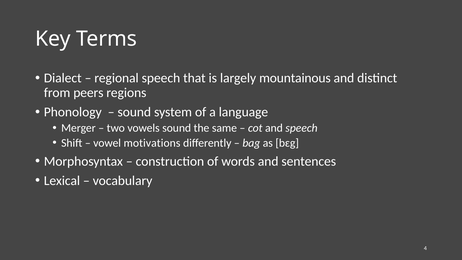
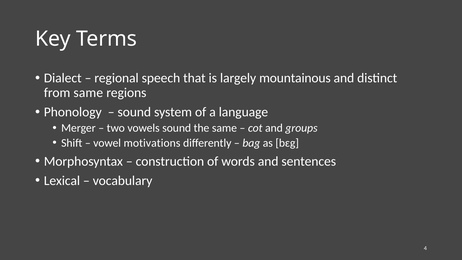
from peers: peers -> same
and speech: speech -> groups
